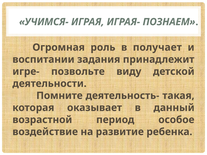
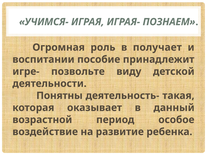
задания: задания -> пособие
Помните: Помните -> Понятны
